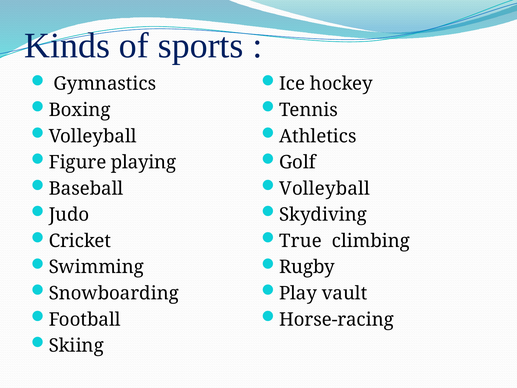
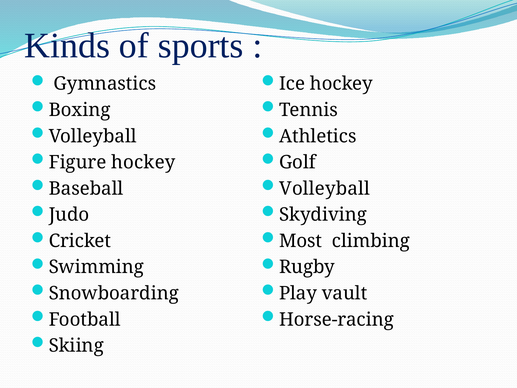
Figure playing: playing -> hockey
True: True -> Most
